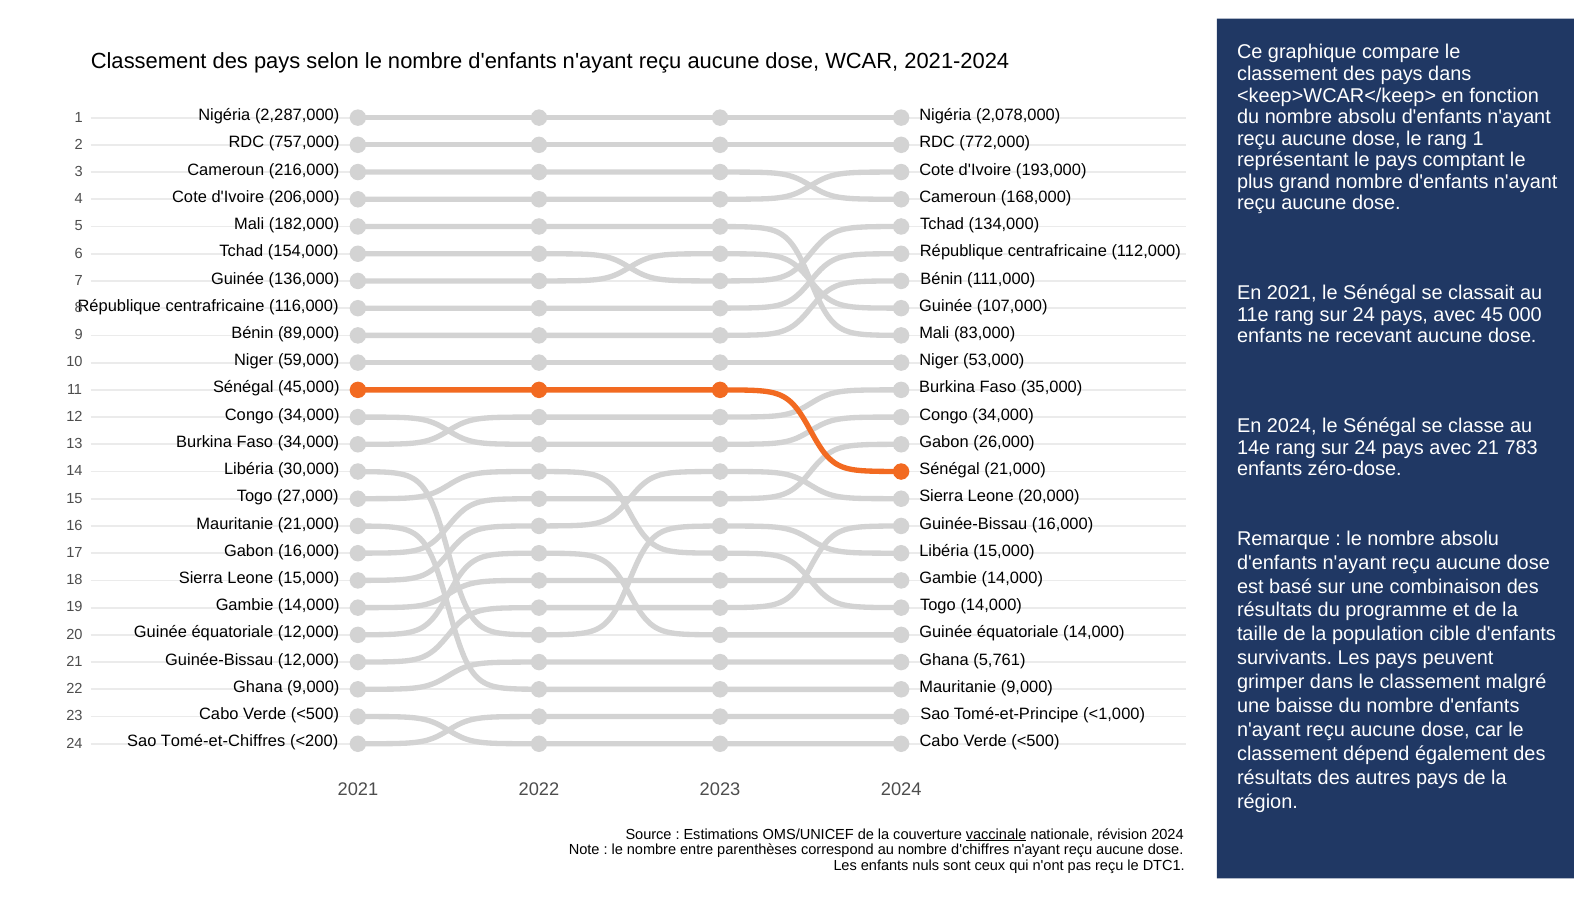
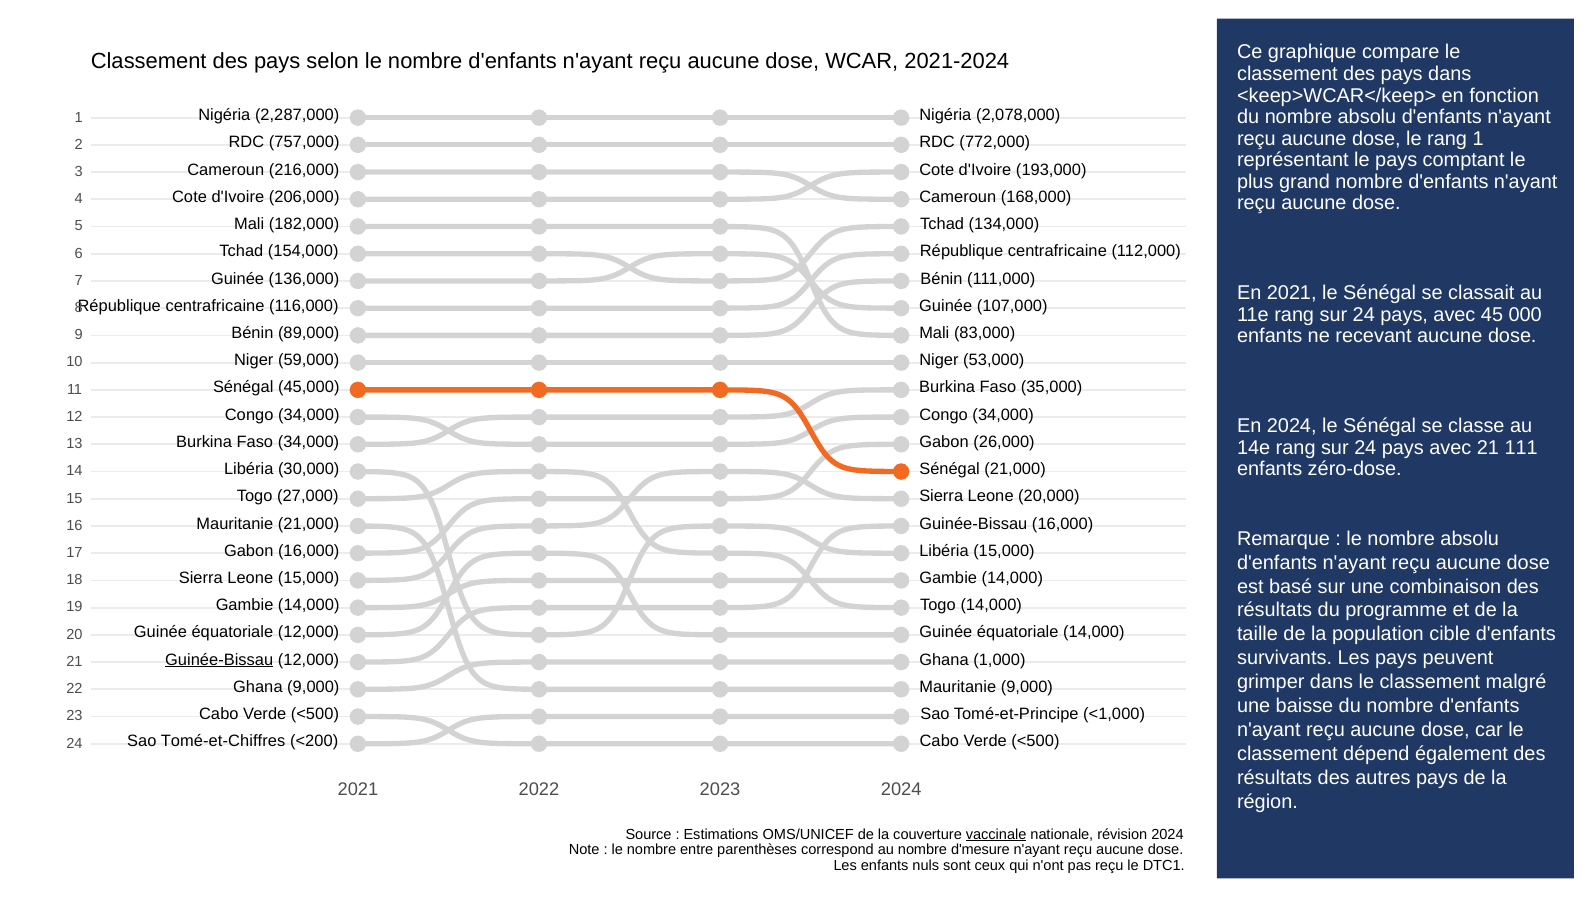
783: 783 -> 111
Guinée-Bissau at (219, 659) underline: none -> present
5,761: 5,761 -> 1,000
d'chiffres: d'chiffres -> d'mesure
